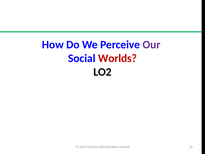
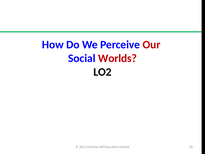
Our colour: purple -> red
